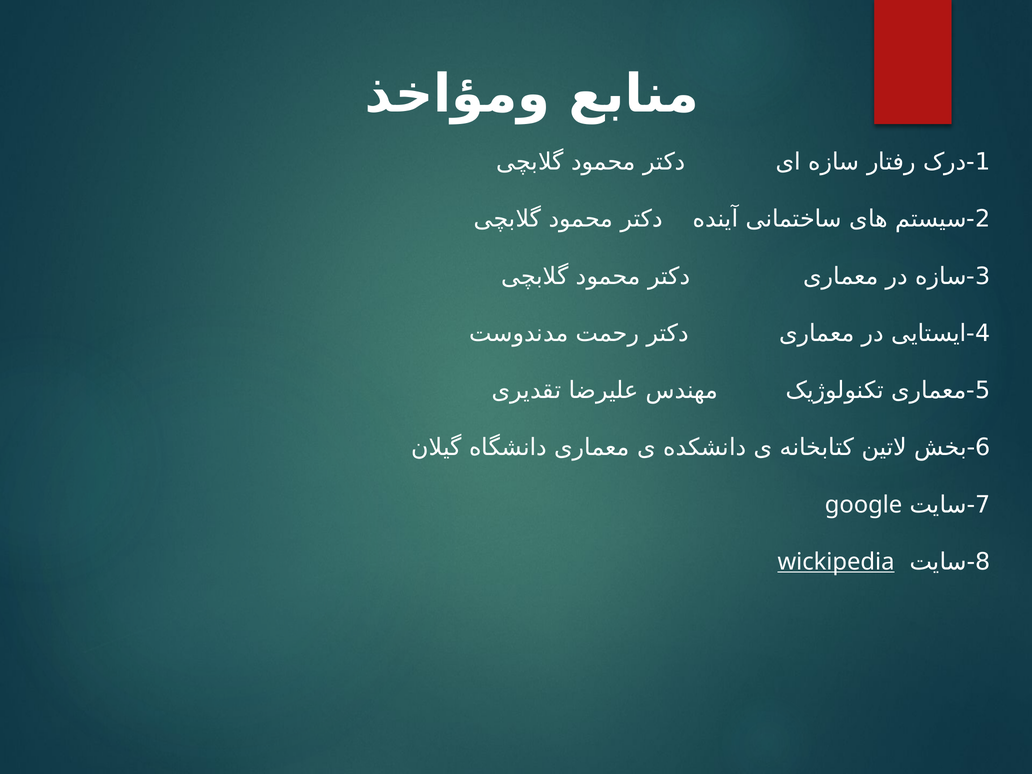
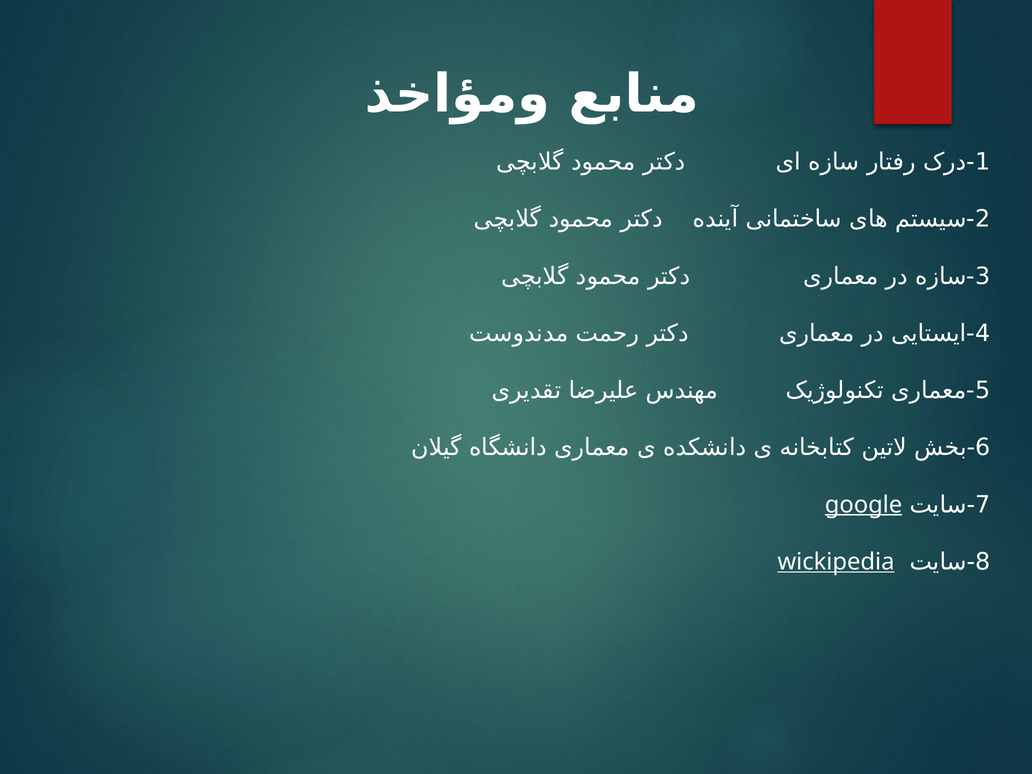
google underline: none -> present
